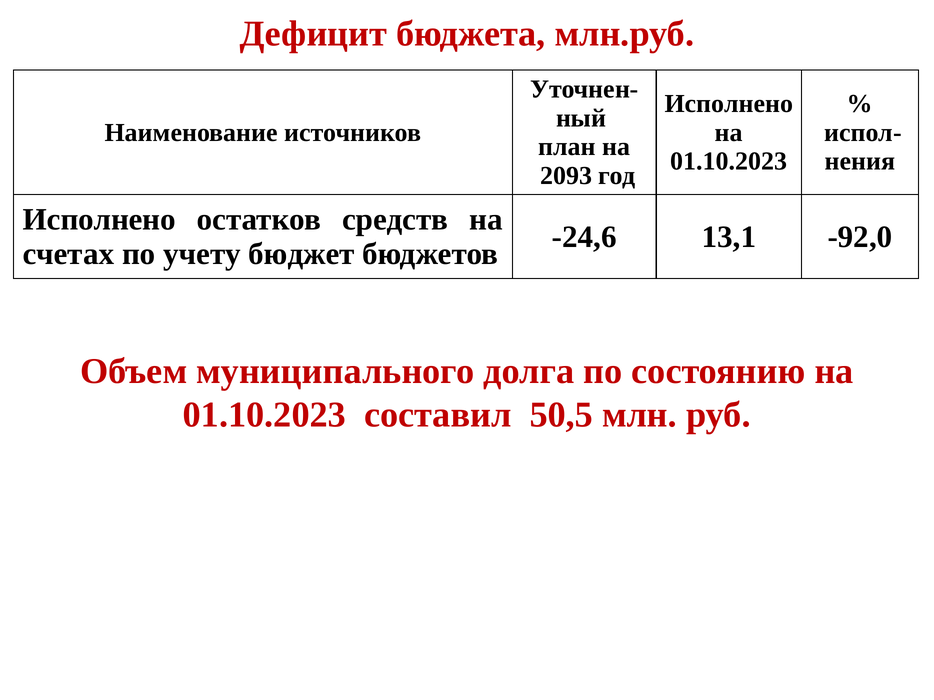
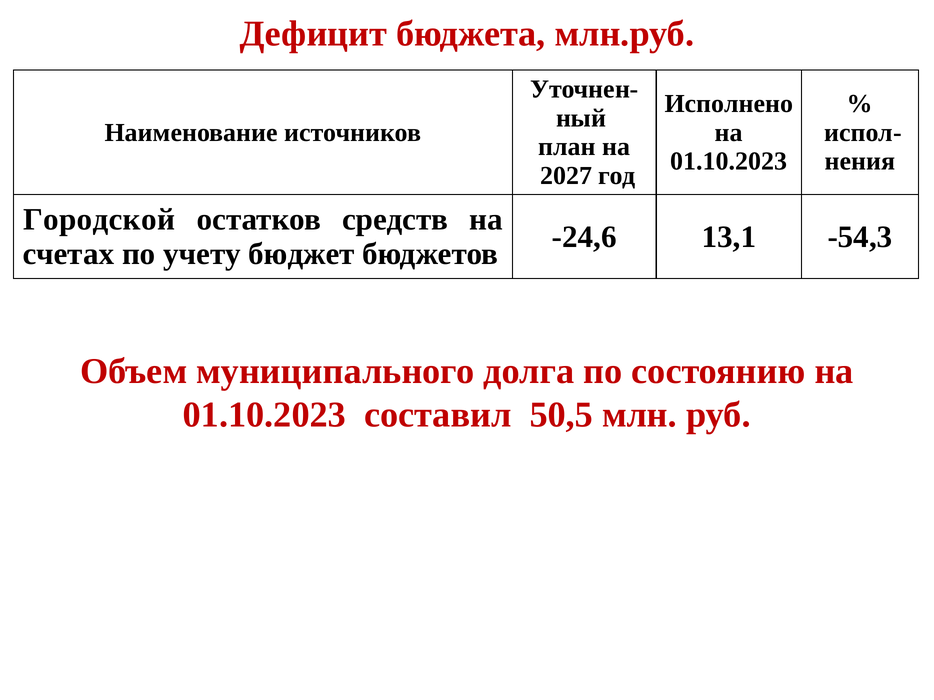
2093: 2093 -> 2027
Исполнено at (99, 220): Исполнено -> Городской
-92,0: -92,0 -> -54,3
